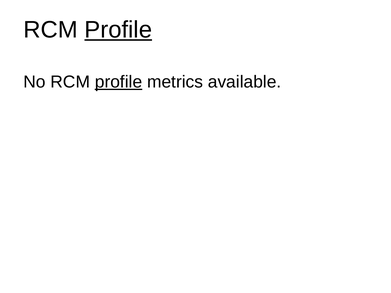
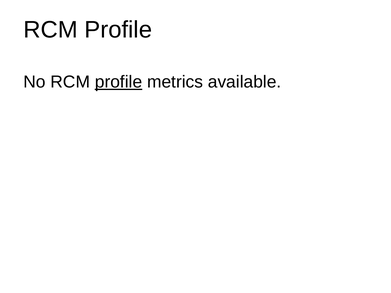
Profile at (118, 30) underline: present -> none
